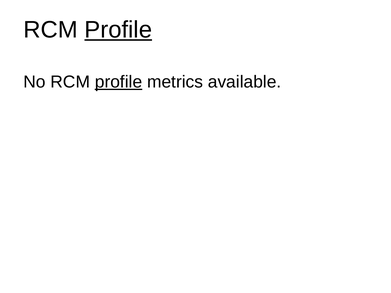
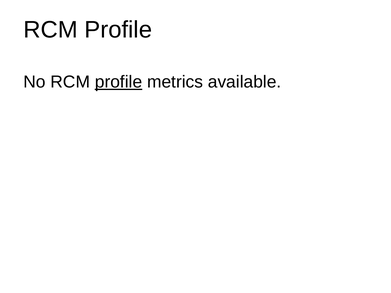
Profile at (118, 30) underline: present -> none
